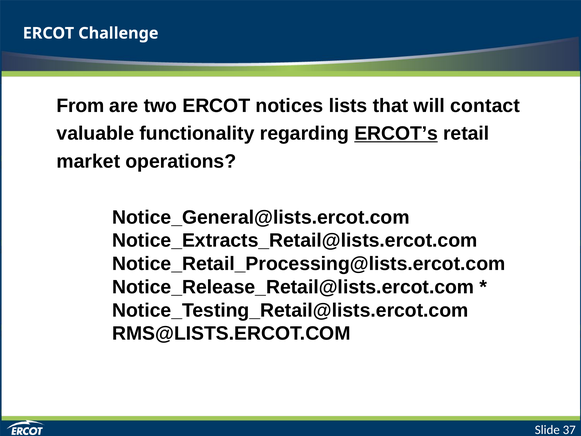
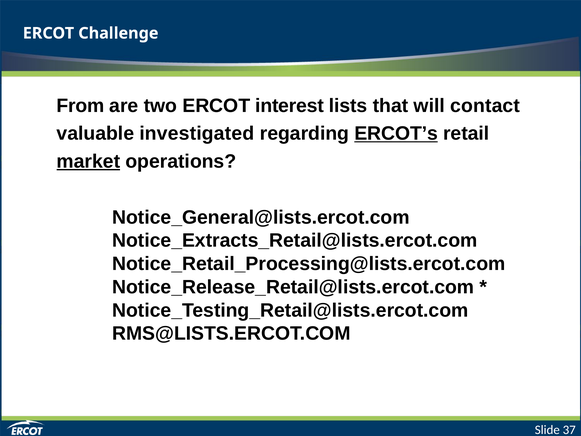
notices: notices -> interest
functionality: functionality -> investigated
market underline: none -> present
